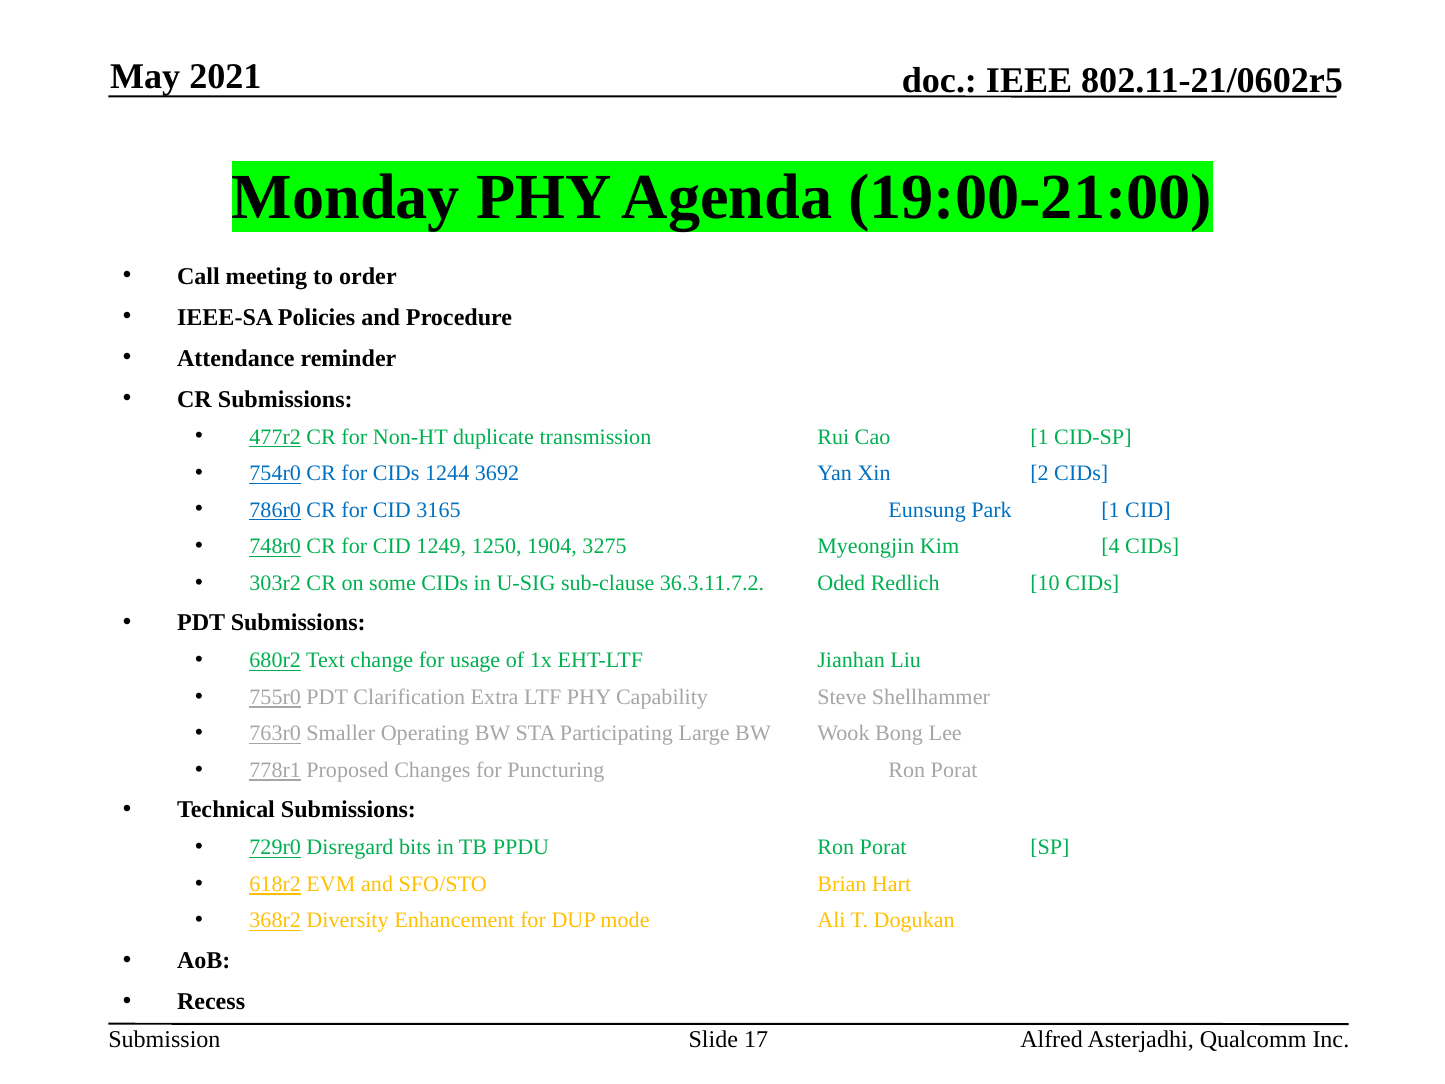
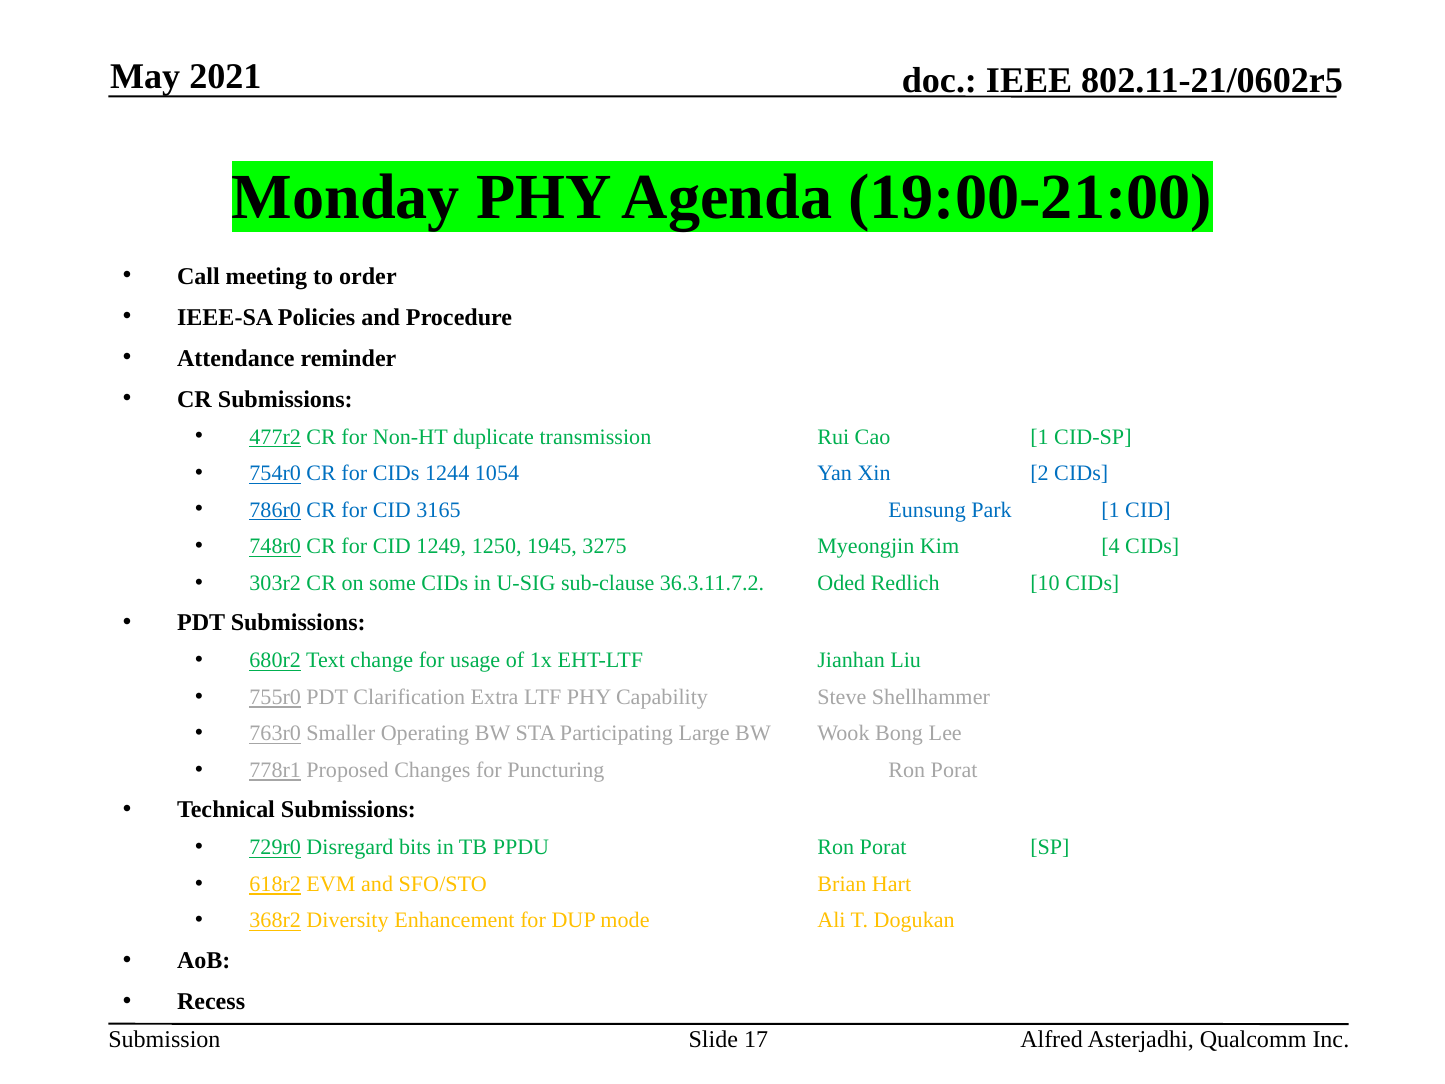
3692: 3692 -> 1054
1904: 1904 -> 1945
